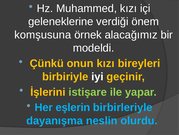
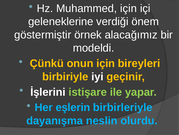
Muhammed kızı: kızı -> için
komşusuna: komşusuna -> göstermiştir
onun kızı: kızı -> için
İşlerini colour: yellow -> white
